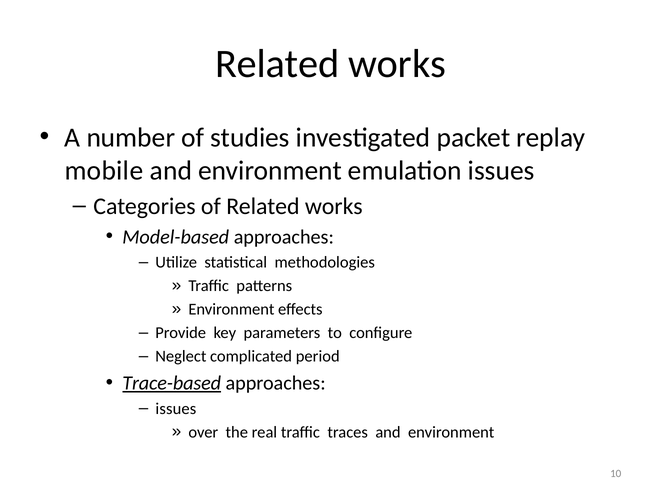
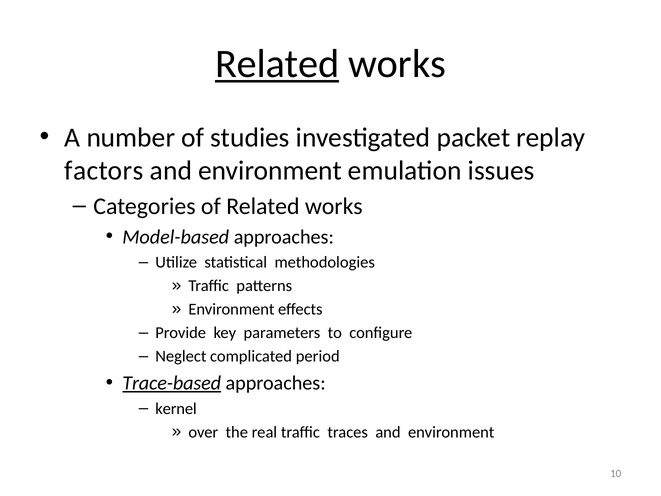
Related at (277, 64) underline: none -> present
mobile: mobile -> factors
issues at (176, 408): issues -> kernel
